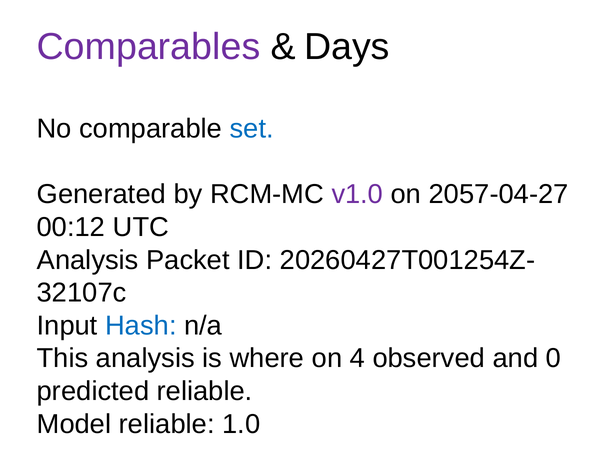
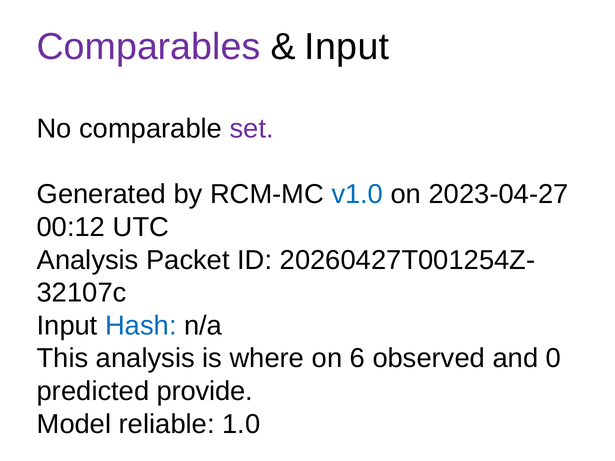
Days at (347, 47): Days -> Input
set colour: blue -> purple
v1.0 colour: purple -> blue
2057-04-27: 2057-04-27 -> 2023-04-27
4: 4 -> 6
predicted reliable: reliable -> provide
